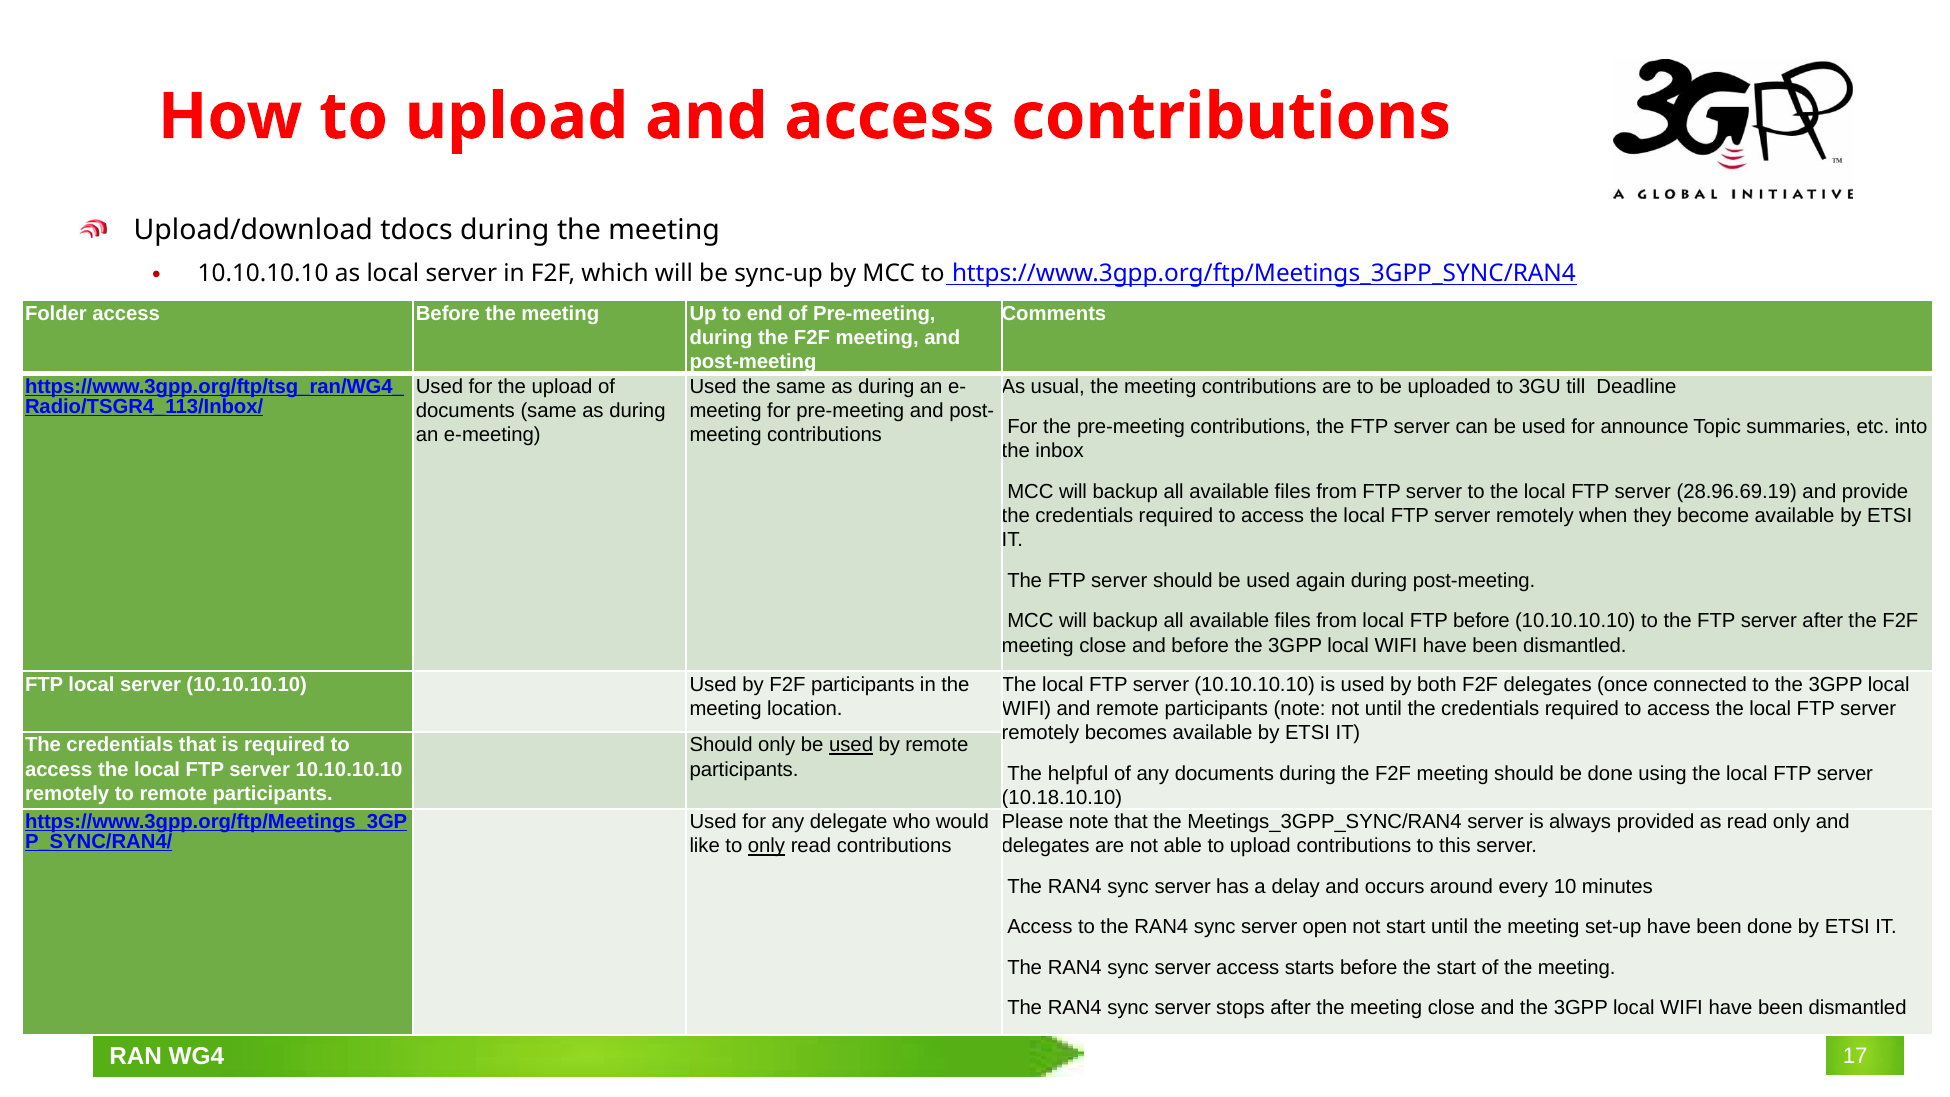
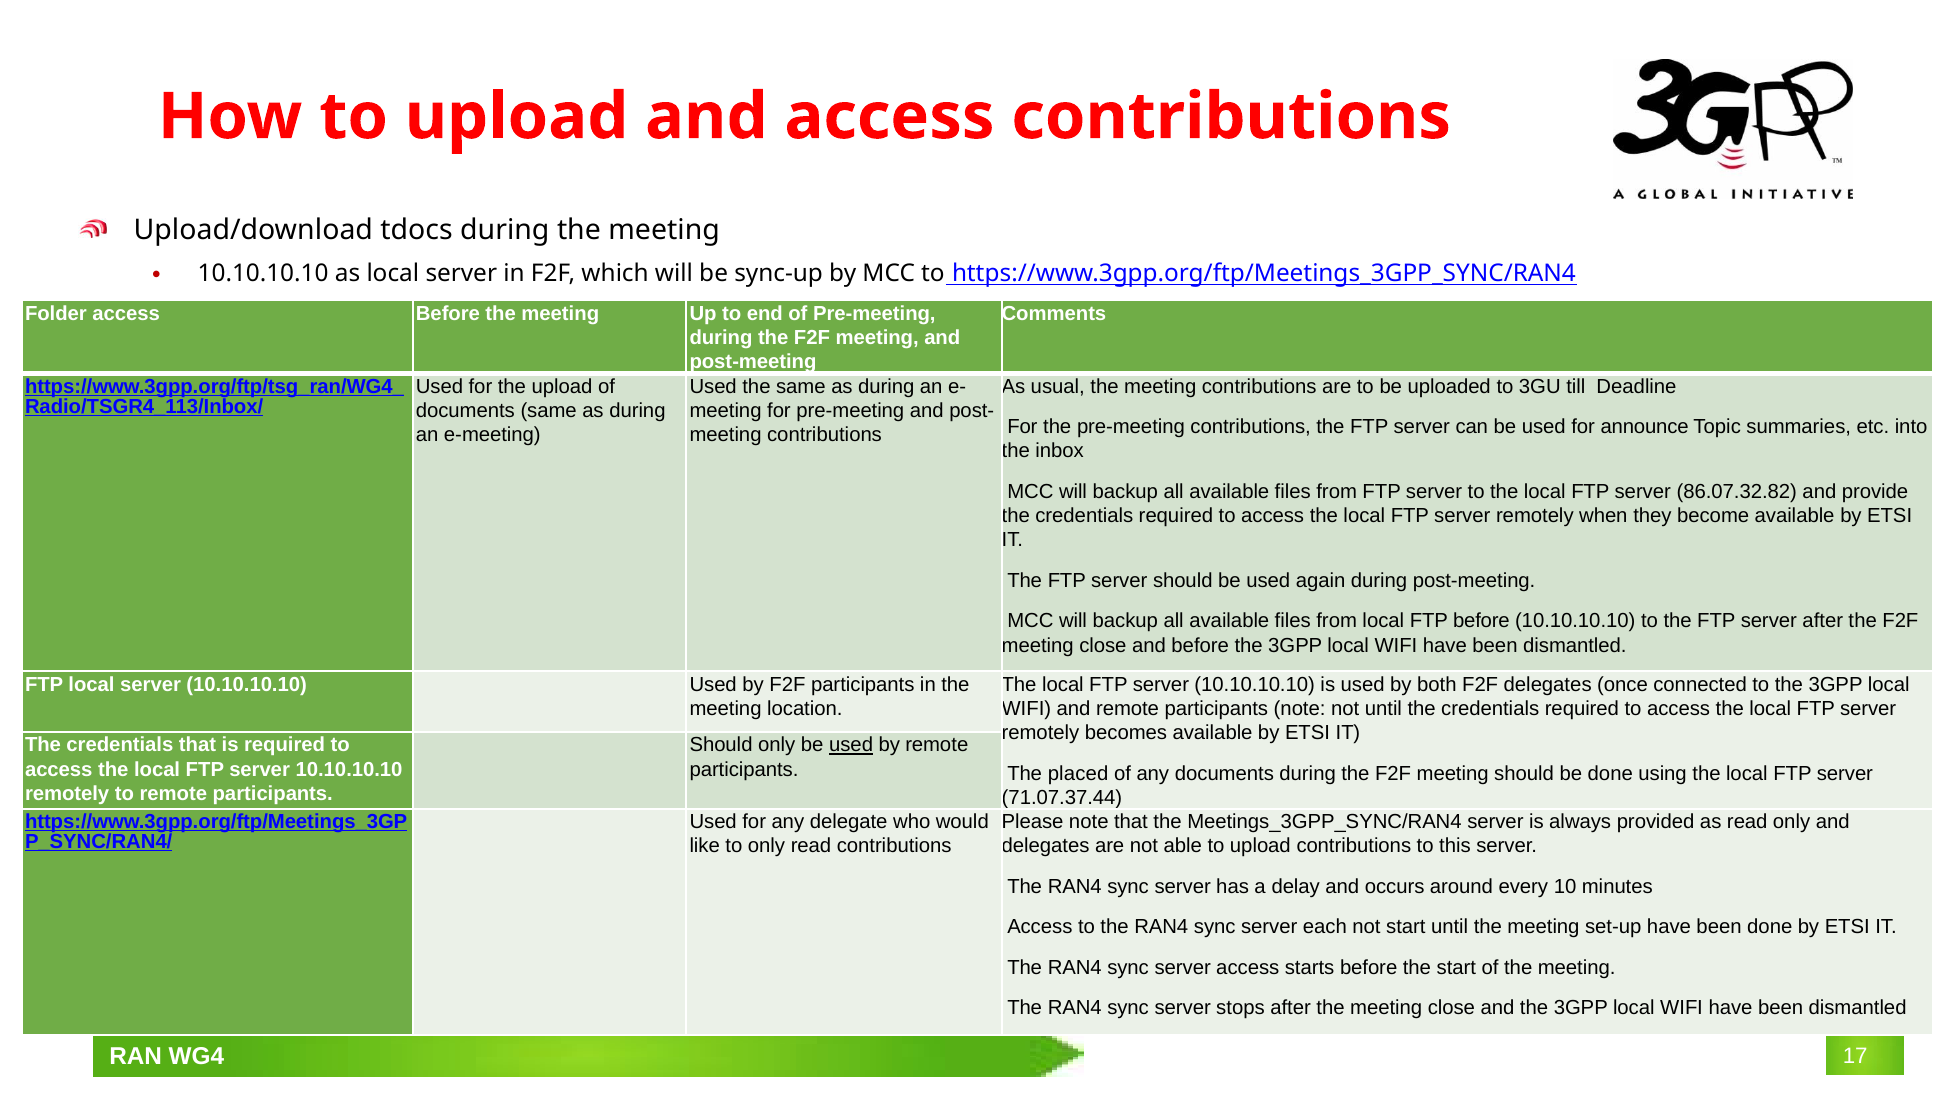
28.96.69.19: 28.96.69.19 -> 86.07.32.82
helpful: helpful -> placed
10.18.10.10: 10.18.10.10 -> 71.07.37.44
only at (766, 846) underline: present -> none
open: open -> each
